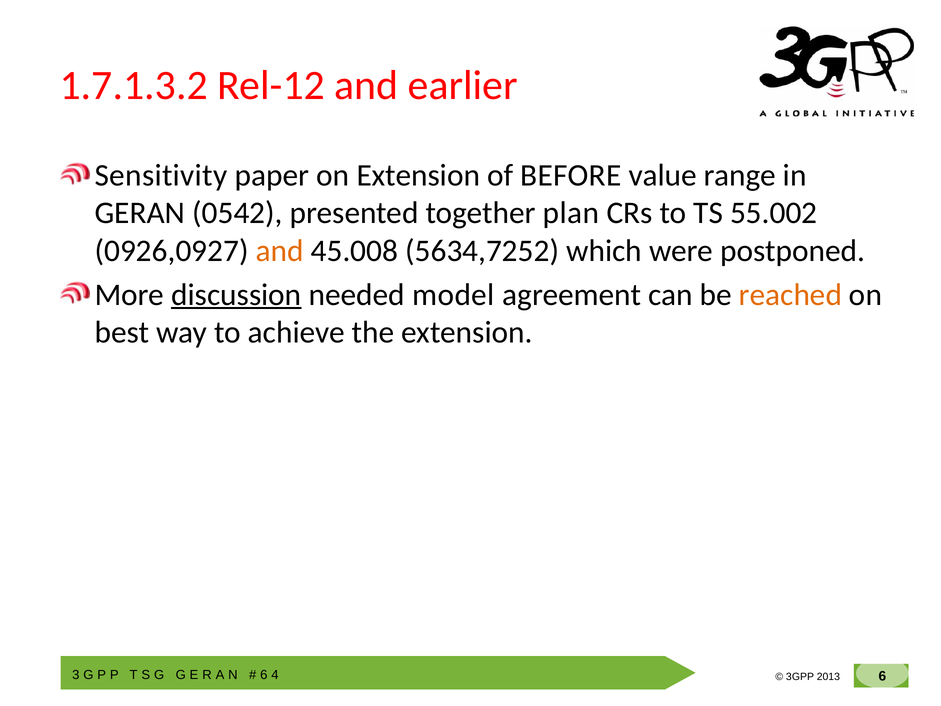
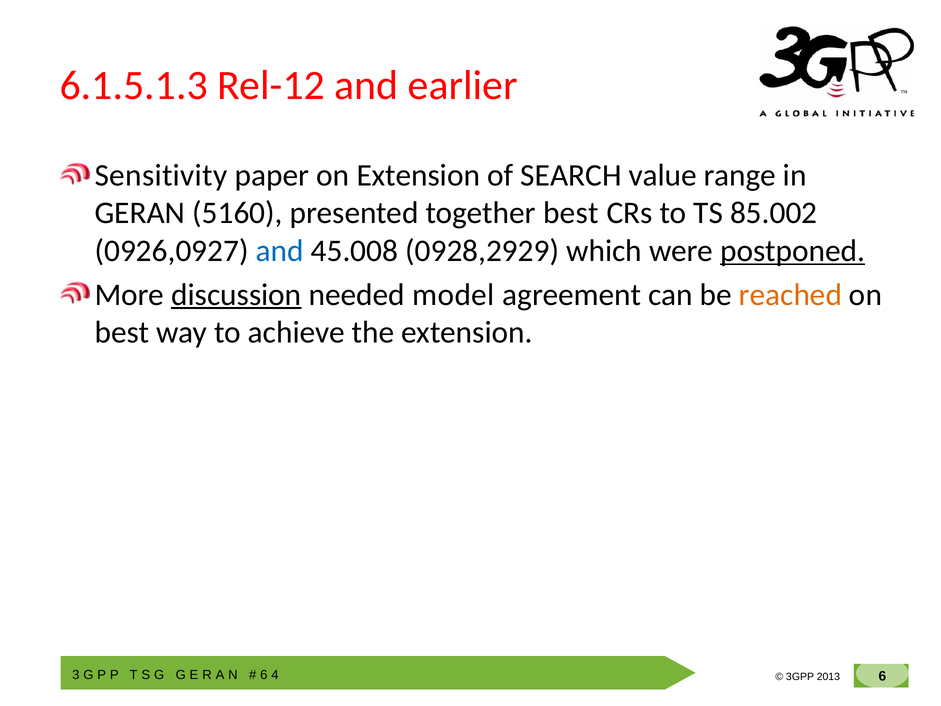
1.7.1.3.2: 1.7.1.3.2 -> 6.1.5.1.3
BEFORE: BEFORE -> SEARCH
0542: 0542 -> 5160
together plan: plan -> best
55.002: 55.002 -> 85.002
and at (280, 251) colour: orange -> blue
5634,7252: 5634,7252 -> 0928,2929
postponed underline: none -> present
